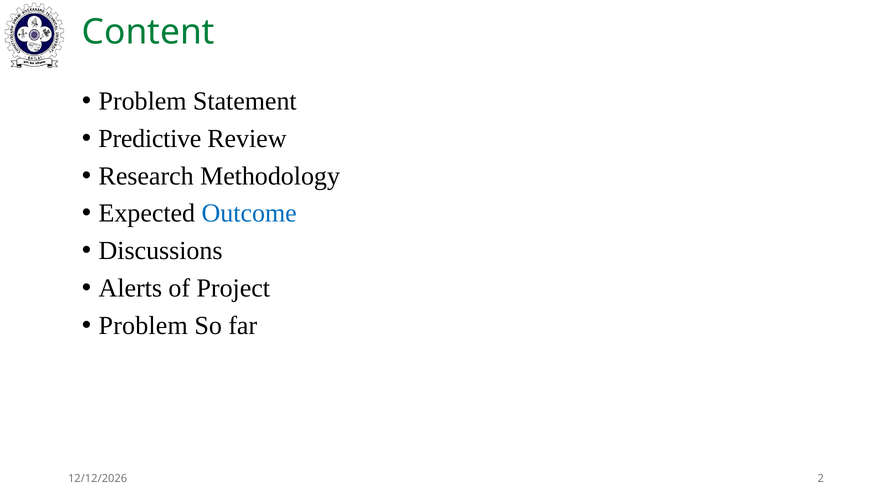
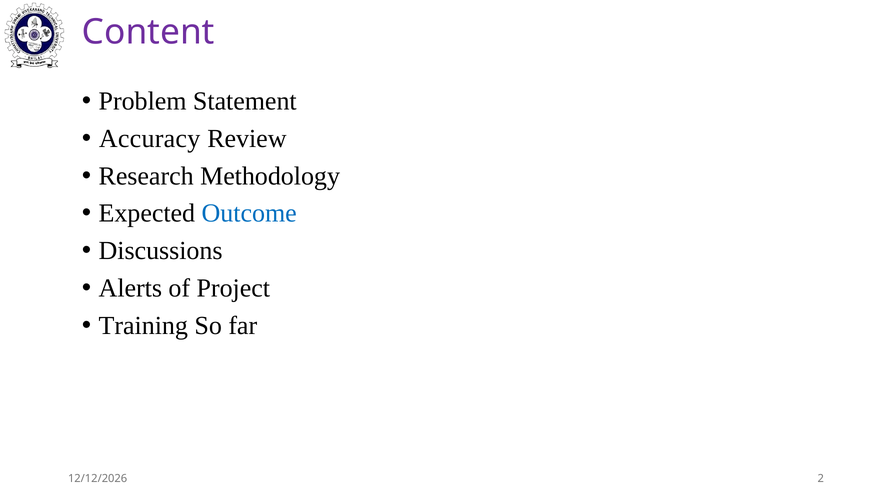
Content colour: green -> purple
Predictive: Predictive -> Accuracy
Problem at (143, 325): Problem -> Training
